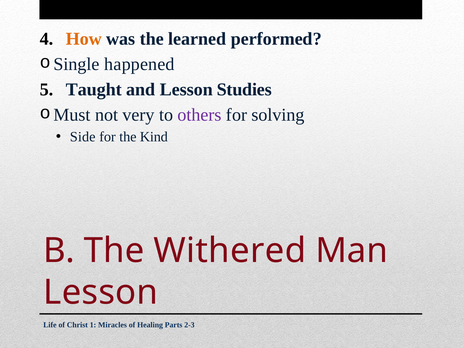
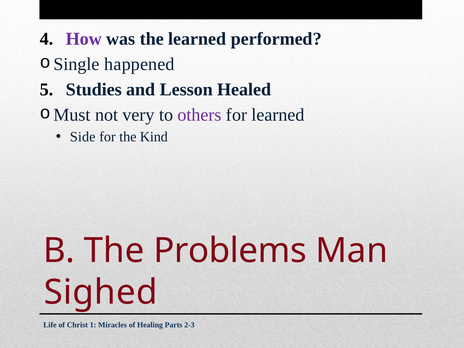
How colour: orange -> purple
Taught: Taught -> Studies
Studies: Studies -> Healed
for solving: solving -> learned
Withered: Withered -> Problems
Lesson at (101, 292): Lesson -> Sighed
